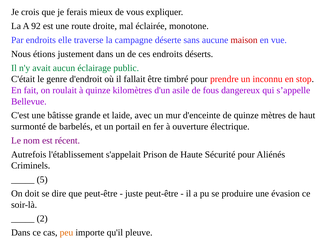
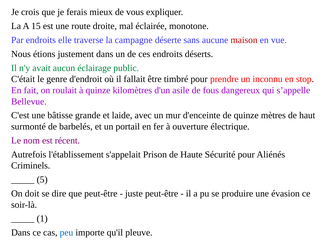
92: 92 -> 15
2: 2 -> 1
peu colour: orange -> blue
